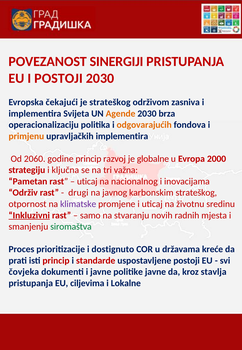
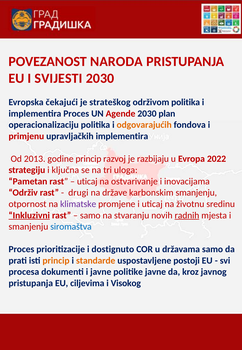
SINERGIJI: SINERGIJI -> NARODA
I POSTOJI: POSTOJI -> SVIJESTI
održivom zasniva: zasniva -> politika
implementira Svijeta: Svijeta -> Proces
Agende colour: orange -> red
brza: brza -> plan
primjenu colour: orange -> red
2060: 2060 -> 2013
globalne: globalne -> razbijaju
2000: 2000 -> 2022
važna: važna -> uloga
nacionalnog: nacionalnog -> ostvarivanje
javnog: javnog -> države
karbonskim strateškog: strateškog -> smanjenju
radnih underline: none -> present
siromaštva colour: green -> blue
državama kreće: kreće -> samo
princip at (56, 260) colour: red -> orange
standarde colour: red -> orange
čovjeka: čovjeka -> procesa
stavlja: stavlja -> javnog
Lokalne: Lokalne -> Visokog
